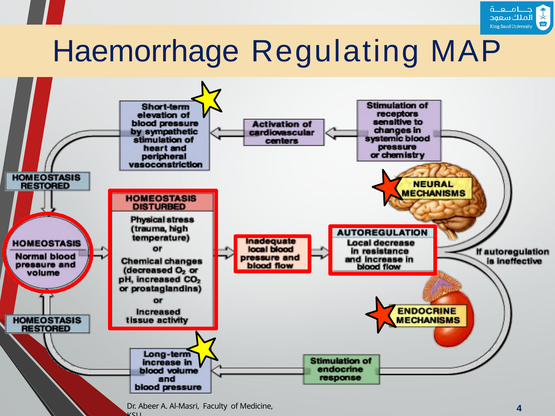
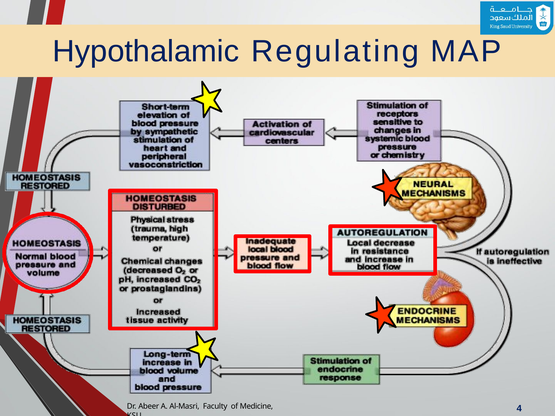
Haemorrhage: Haemorrhage -> Hypothalamic
